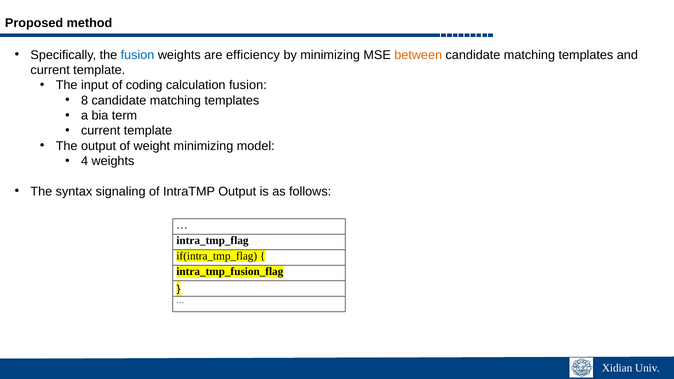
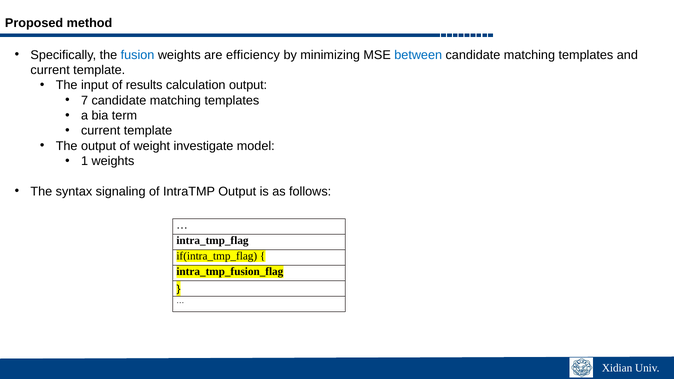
between colour: orange -> blue
coding: coding -> results
calculation fusion: fusion -> output
8: 8 -> 7
weight minimizing: minimizing -> investigate
4: 4 -> 1
